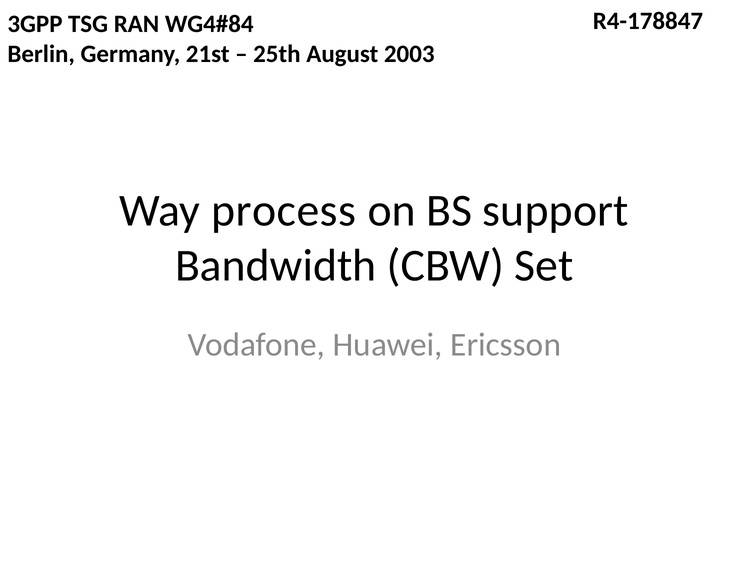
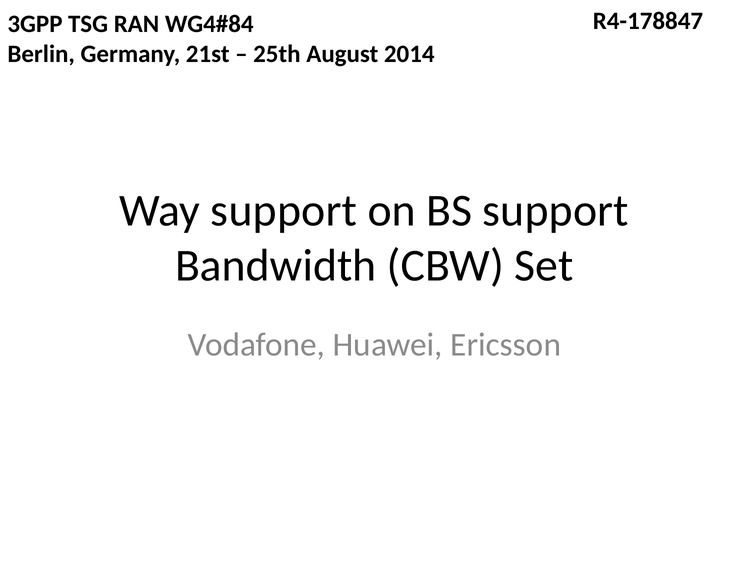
2003: 2003 -> 2014
Way process: process -> support
